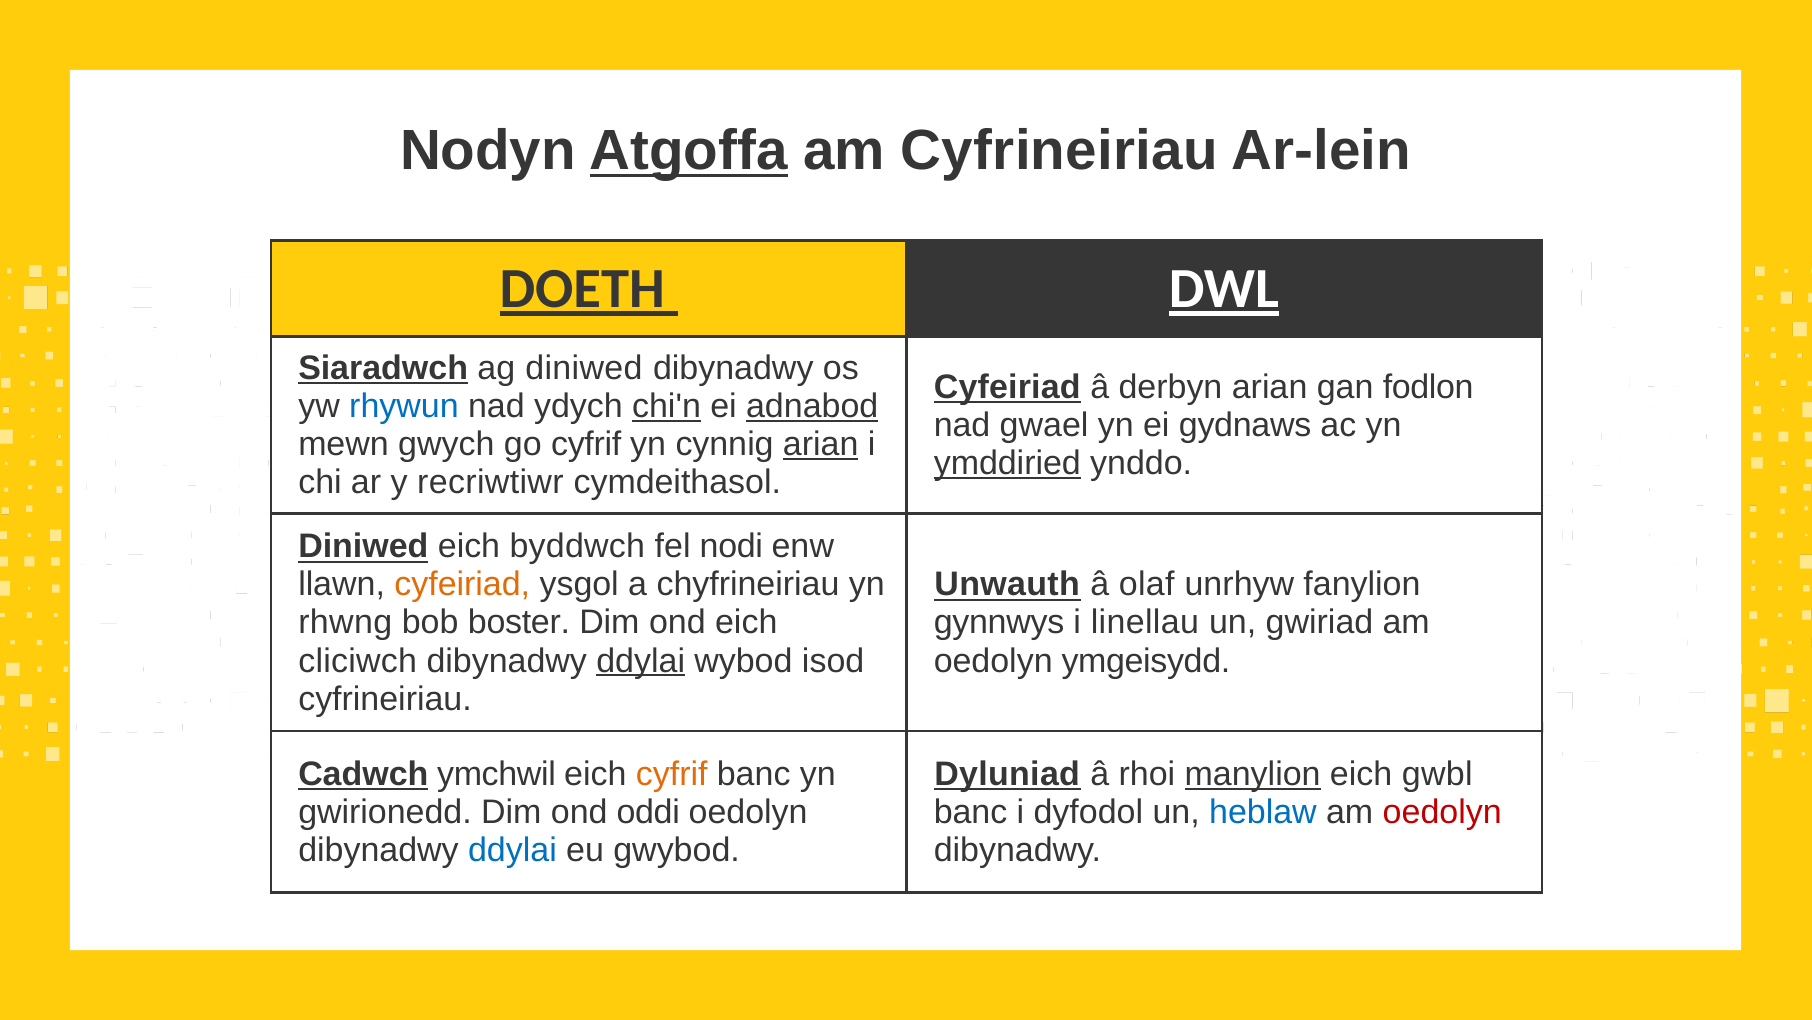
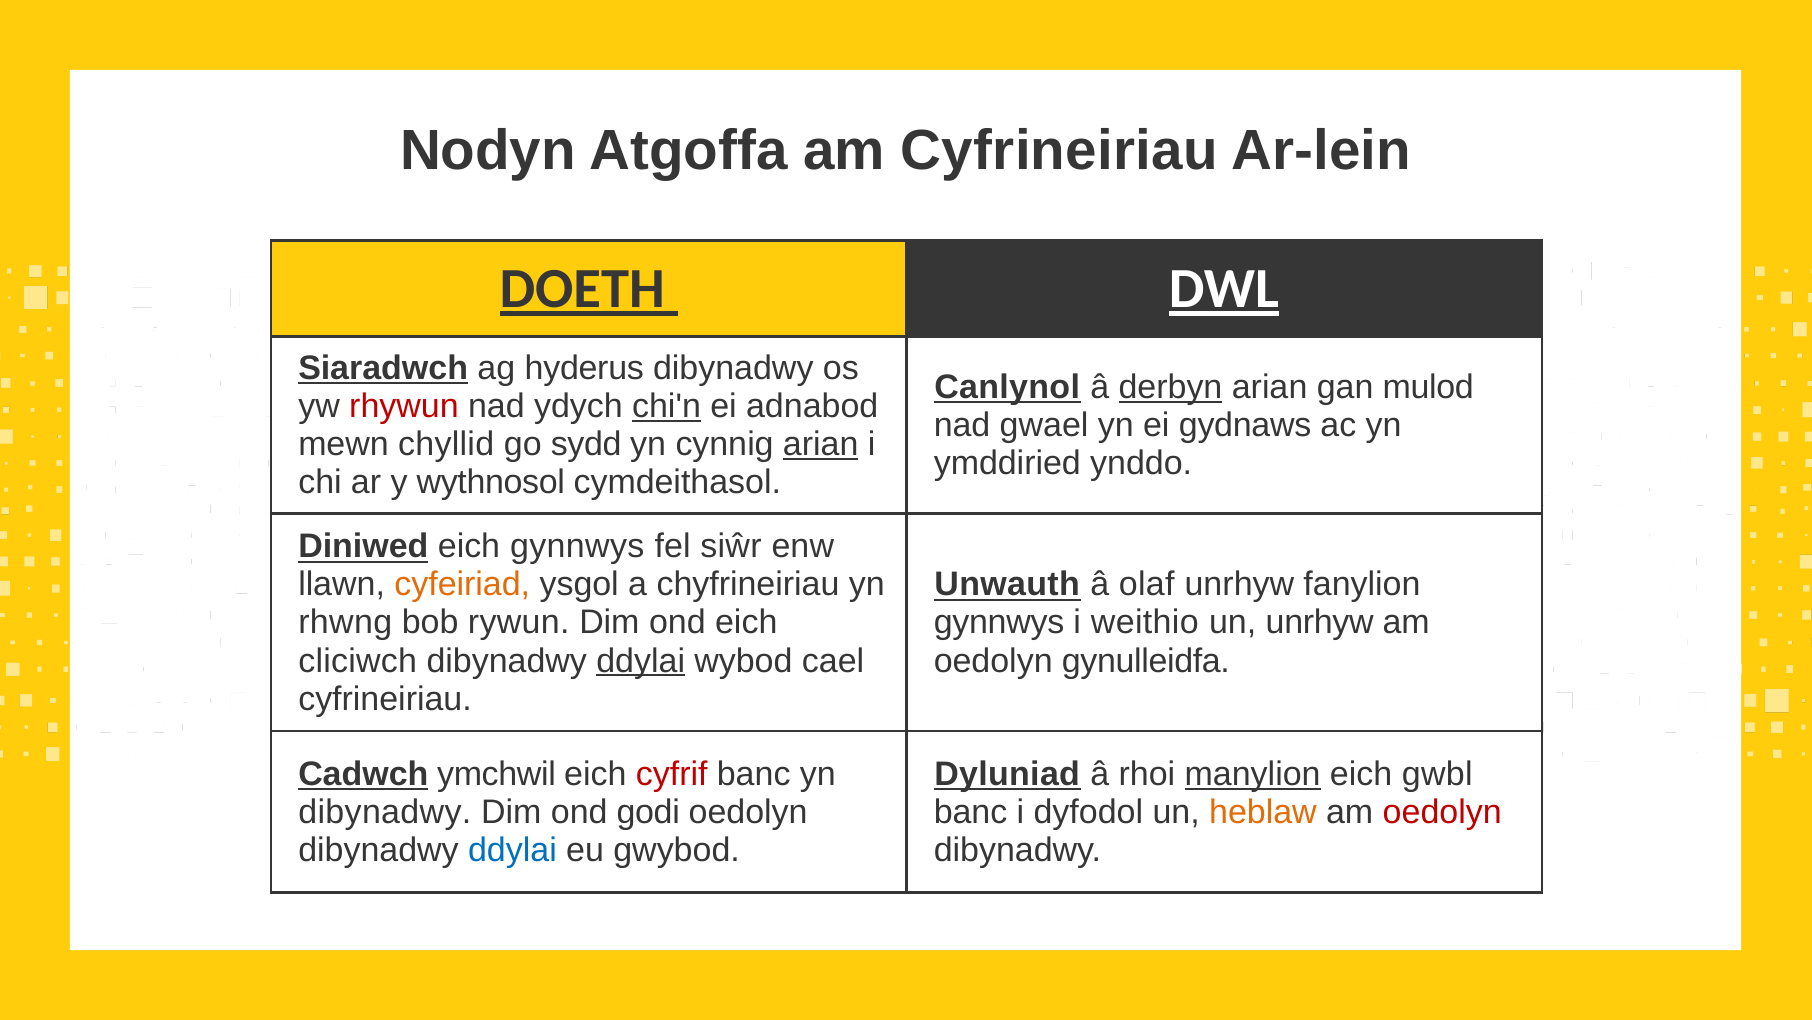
Atgoffa underline: present -> none
ag diniwed: diniwed -> hyderus
Cyfeiriad at (1007, 387): Cyfeiriad -> Canlynol
derbyn underline: none -> present
fodlon: fodlon -> mulod
rhywun colour: blue -> red
adnabod underline: present -> none
gwych: gwych -> chyllid
go cyfrif: cyfrif -> sydd
ymddiried underline: present -> none
recriwtiwr: recriwtiwr -> wythnosol
eich byddwch: byddwch -> gynnwys
nodi: nodi -> siŵr
boster: boster -> rywun
linellau: linellau -> weithio
un gwiriad: gwiriad -> unrhyw
isod: isod -> cael
ymgeisydd: ymgeisydd -> gynulleidfa
cyfrif at (672, 774) colour: orange -> red
gwirionedd at (385, 812): gwirionedd -> dibynadwy
oddi: oddi -> godi
heblaw colour: blue -> orange
